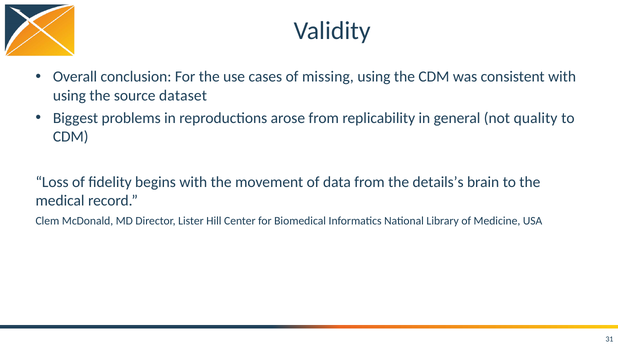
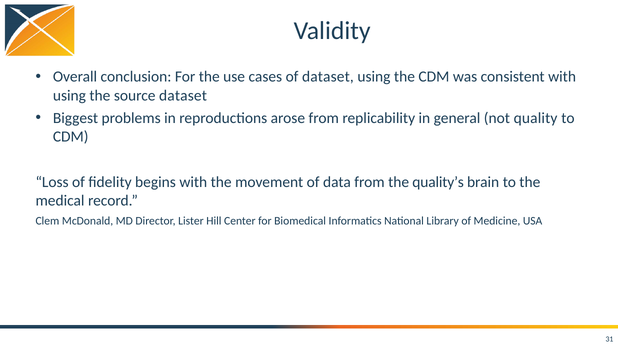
of missing: missing -> dataset
details’s: details’s -> quality’s
